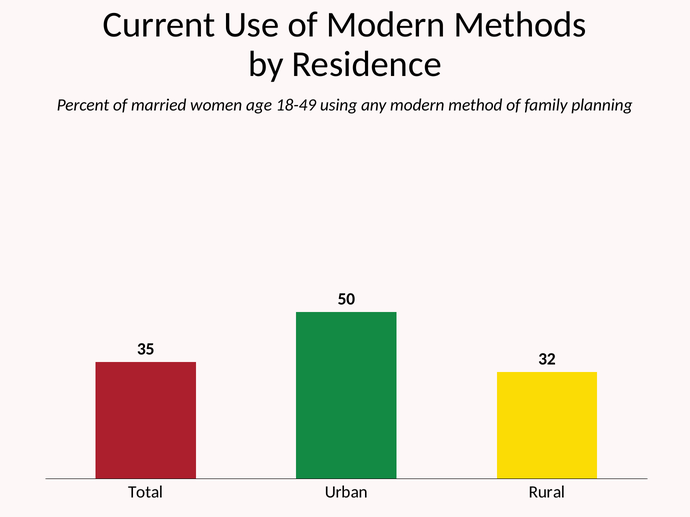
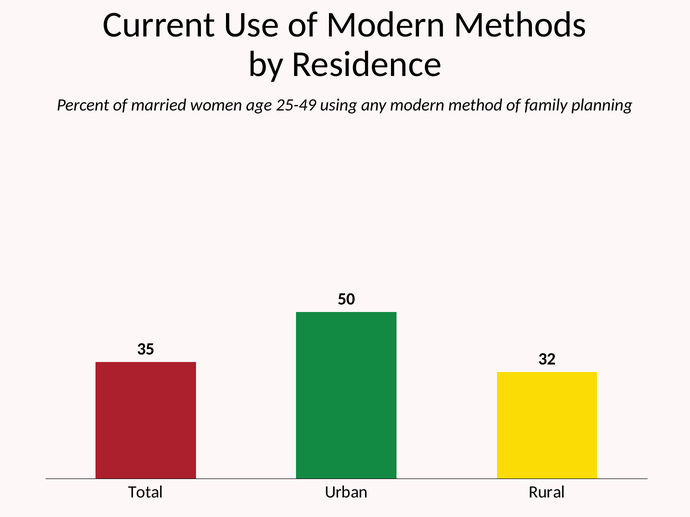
18-49: 18-49 -> 25-49
